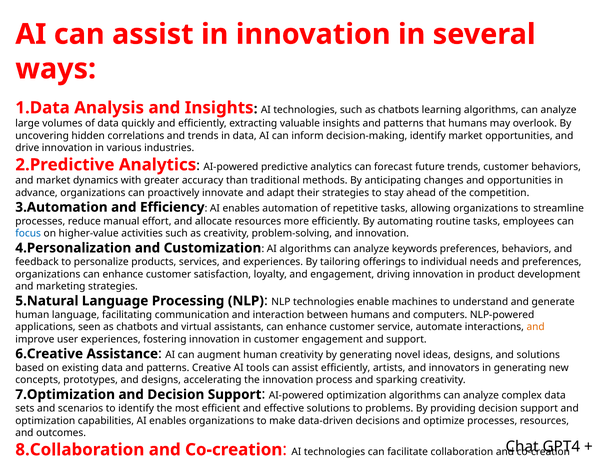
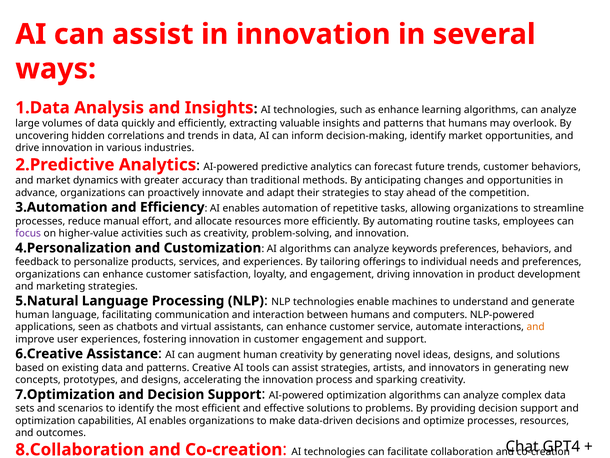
such as chatbots: chatbots -> enhance
focus colour: blue -> purple
assist efficiently: efficiently -> strategies
